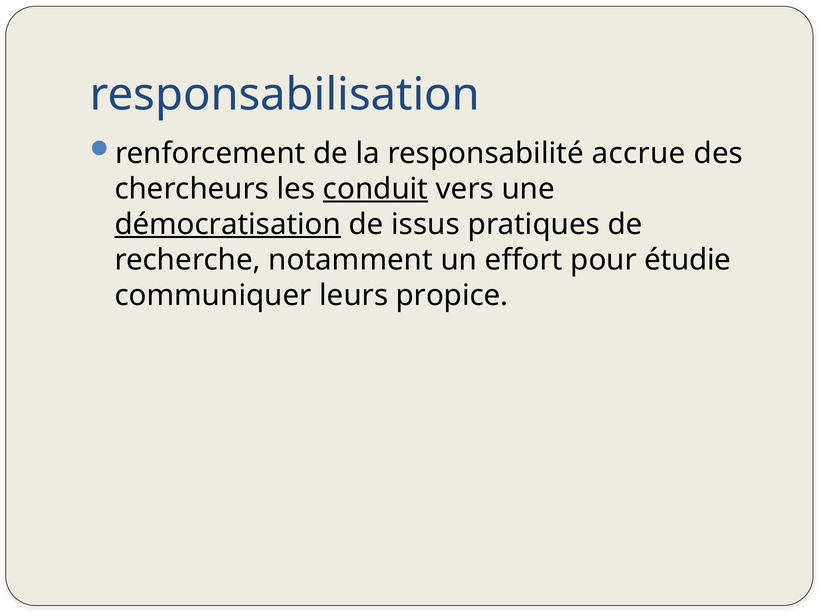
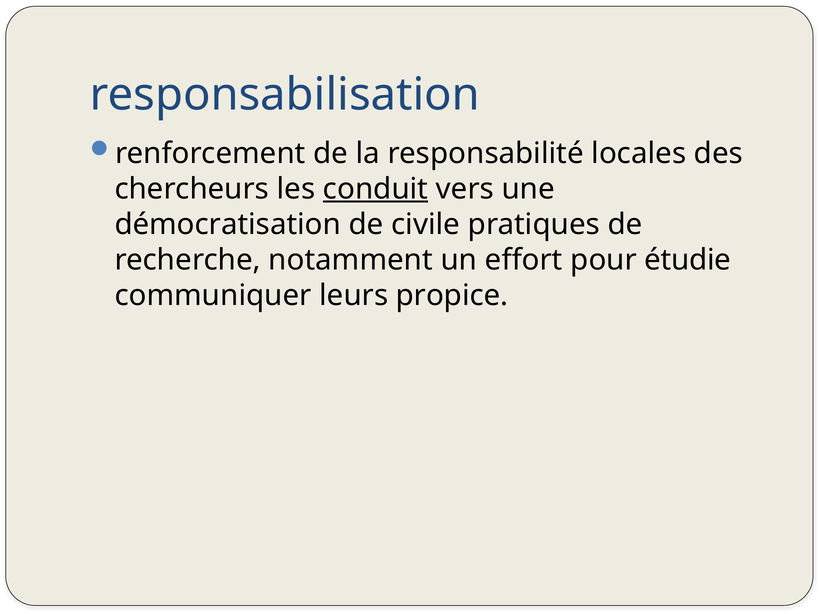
accrue: accrue -> locales
démocratisation underline: present -> none
issus: issus -> civile
